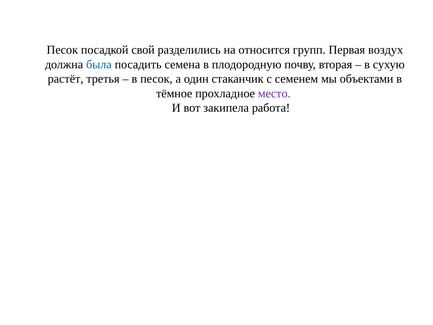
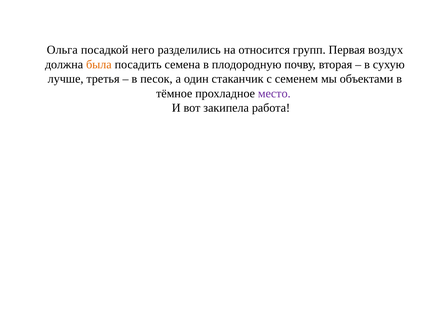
Песок at (62, 50): Песок -> Ольга
свой: свой -> него
была colour: blue -> orange
растёт: растёт -> лучше
